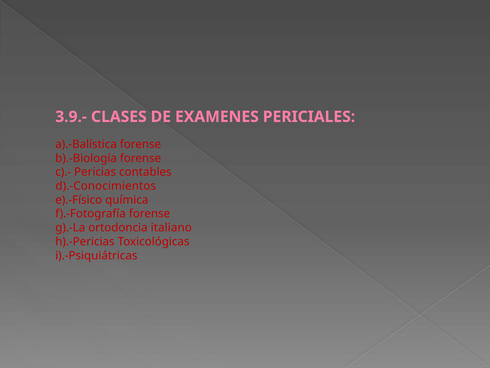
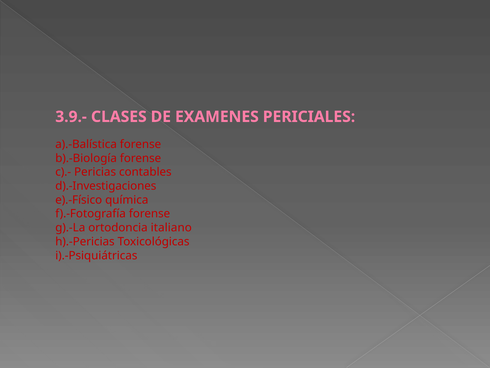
d).-Conocimientos: d).-Conocimientos -> d).-Investigaciones
